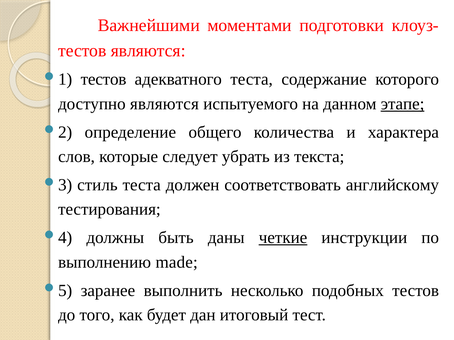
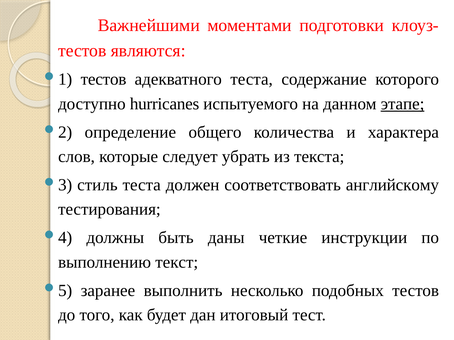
доступно являются: являются -> hurricanes
четкие underline: present -> none
made: made -> текст
